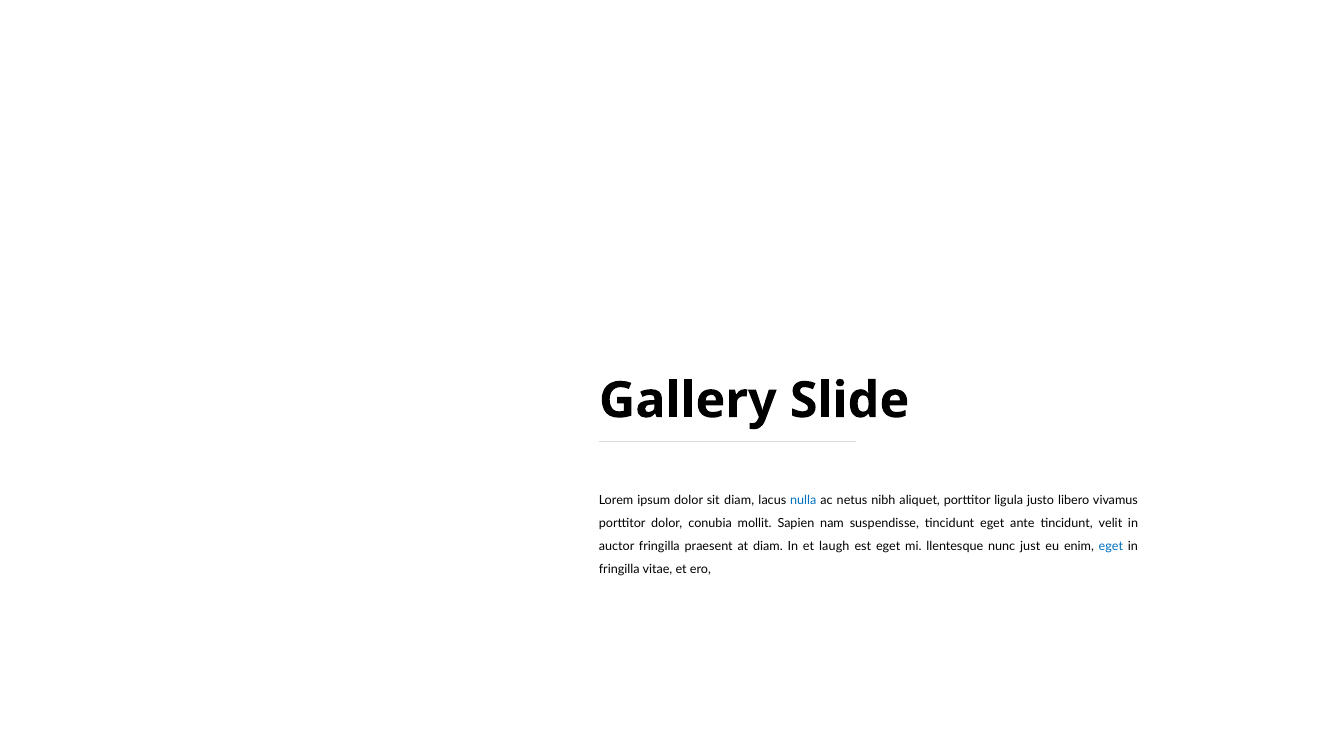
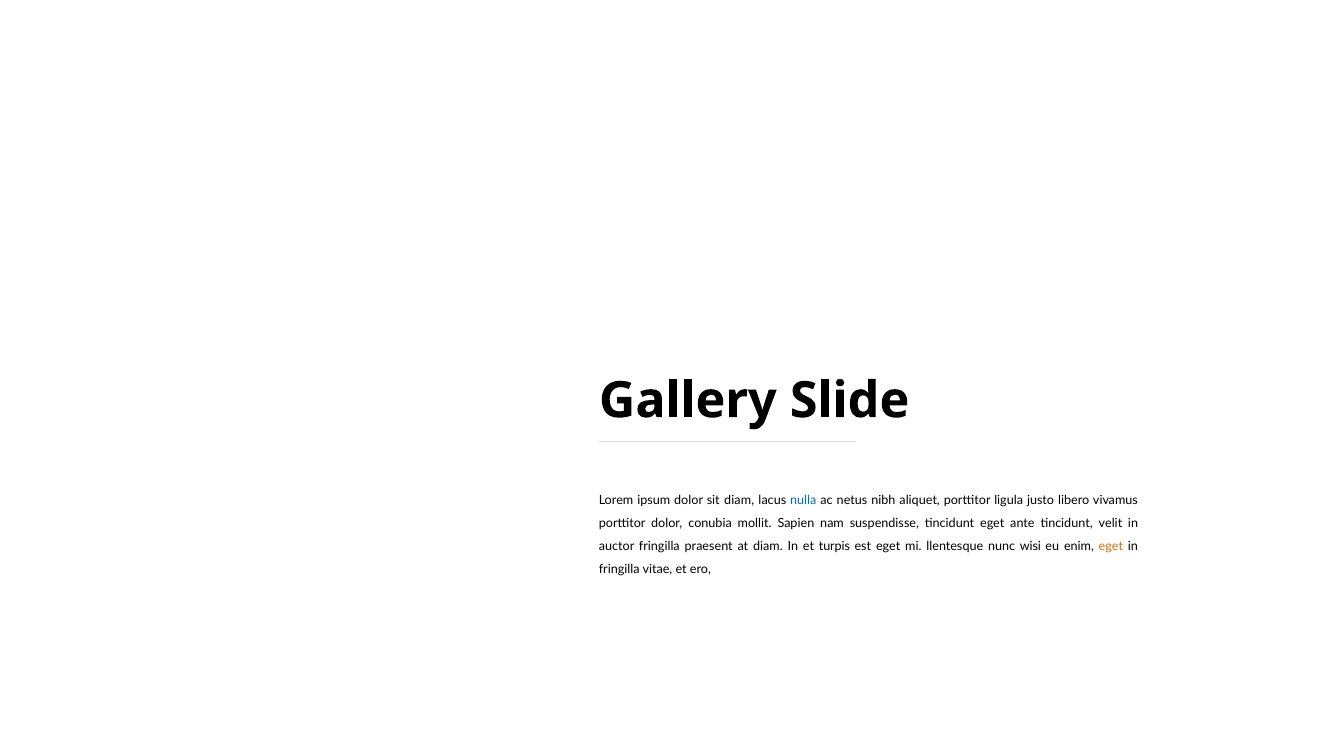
laugh: laugh -> turpis
just: just -> wisi
eget at (1111, 547) colour: blue -> orange
